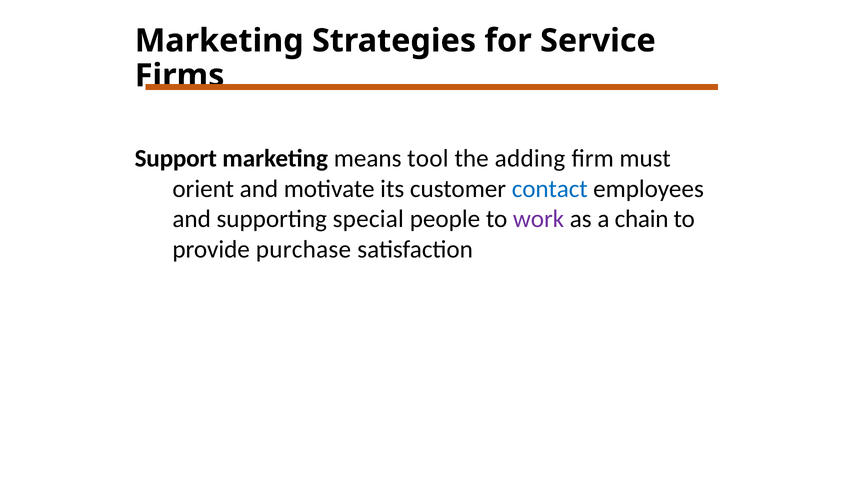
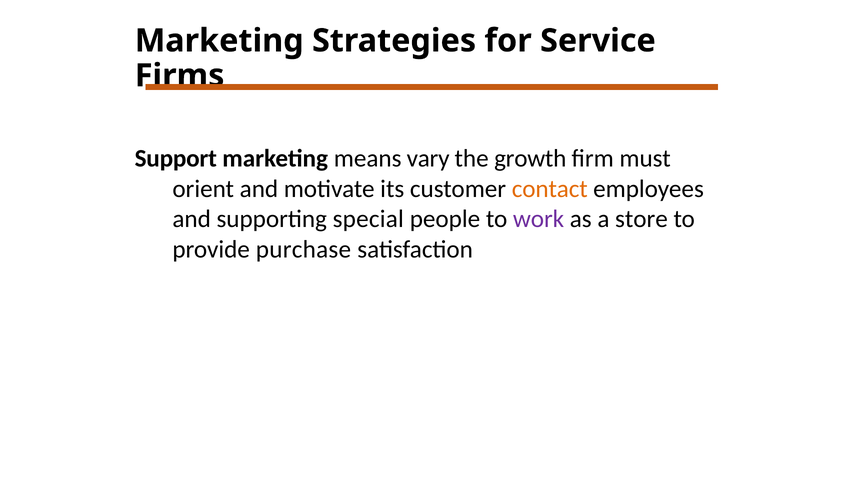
tool: tool -> vary
adding: adding -> growth
contact colour: blue -> orange
chain: chain -> store
